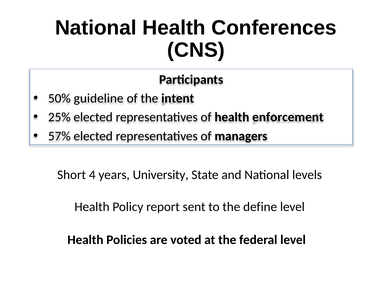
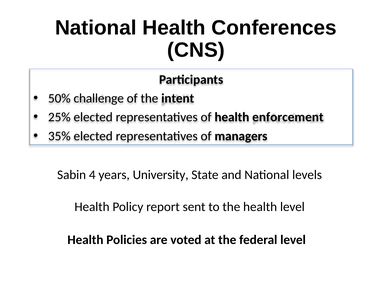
guideline: guideline -> challenge
57%: 57% -> 35%
Short: Short -> Sabin
the define: define -> health
